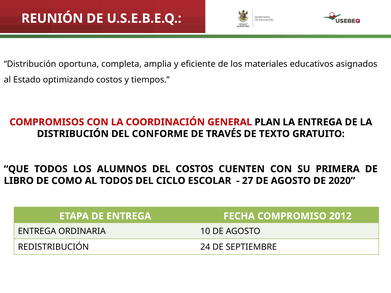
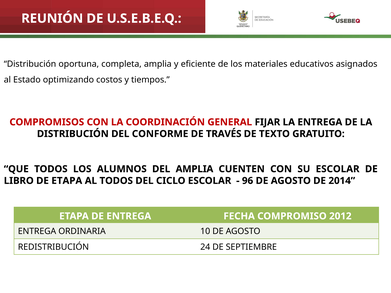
PLAN: PLAN -> FIJAR
DEL COSTOS: COSTOS -> AMPLIA
SU PRIMERA: PRIMERA -> ESCOLAR
DE COMO: COMO -> ETAPA
27: 27 -> 96
2020: 2020 -> 2014
